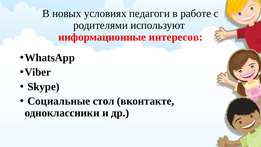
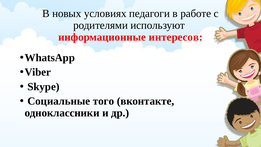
стол: стол -> того
